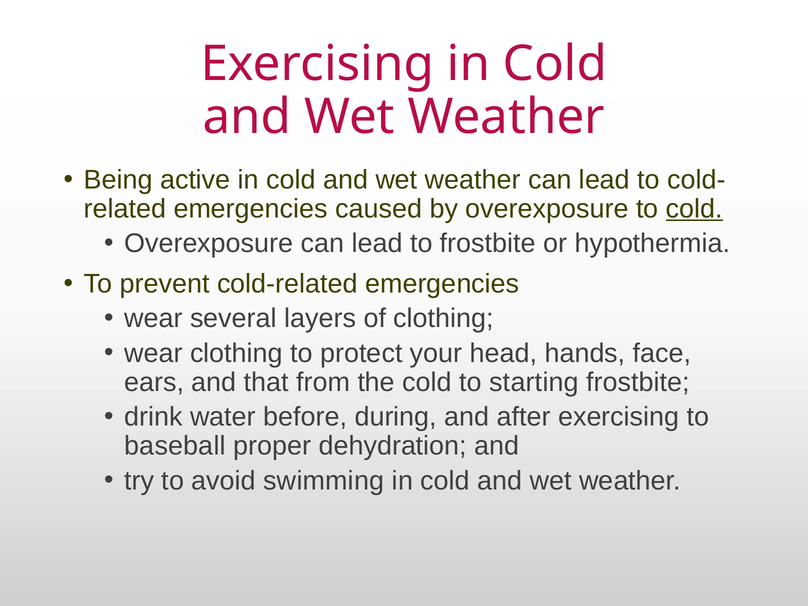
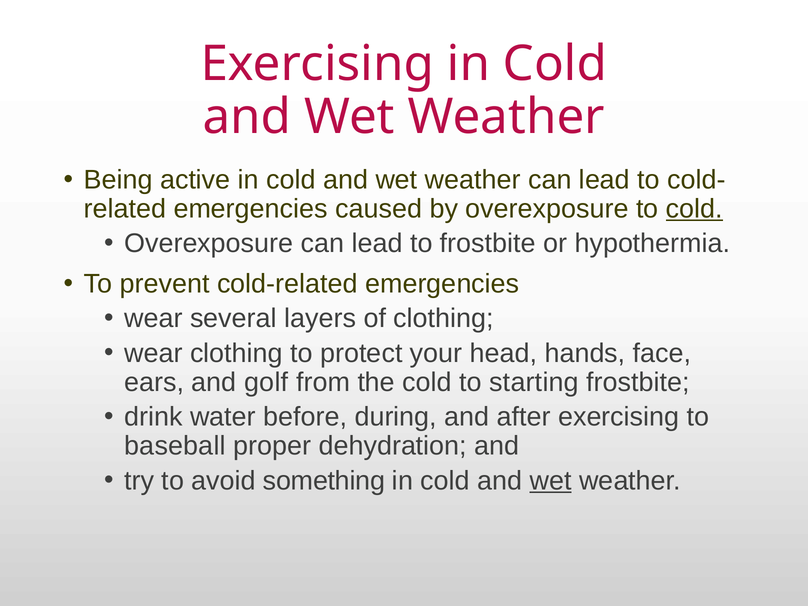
that: that -> golf
swimming: swimming -> something
wet at (551, 481) underline: none -> present
